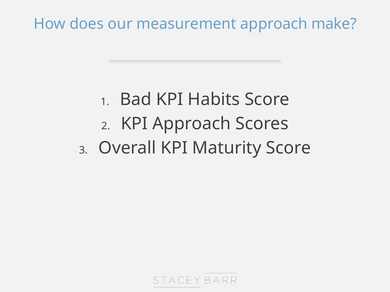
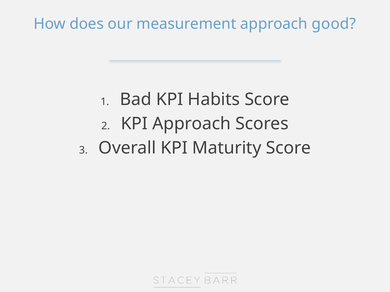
make: make -> good
